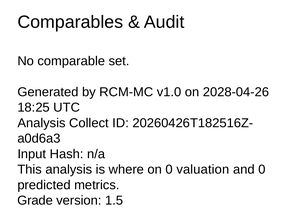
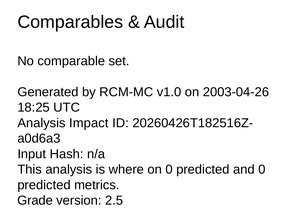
2028-04-26: 2028-04-26 -> 2003-04-26
Collect: Collect -> Impact
on 0 valuation: valuation -> predicted
1.5: 1.5 -> 2.5
